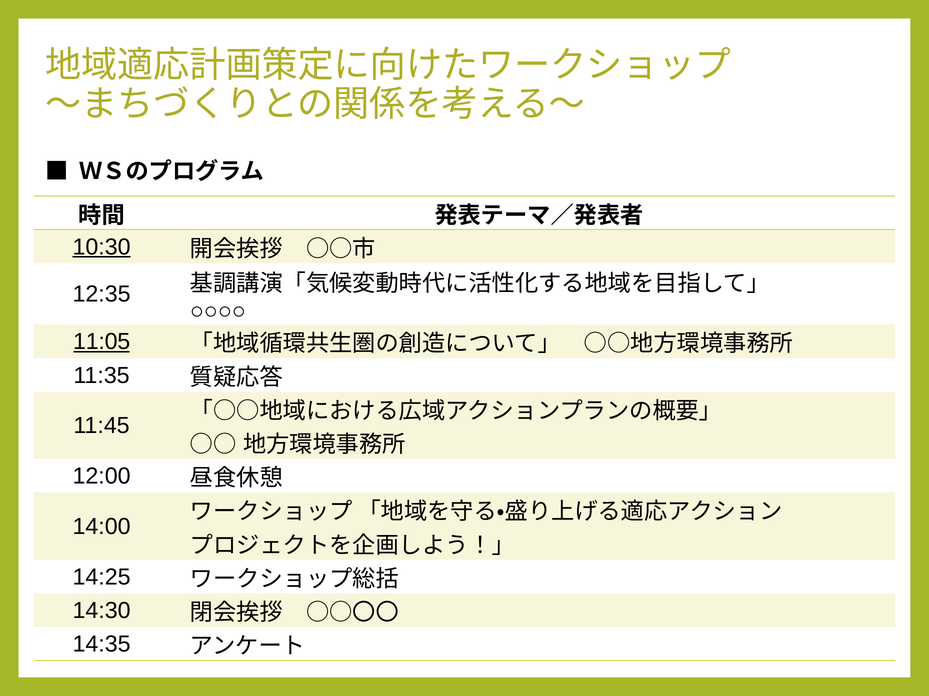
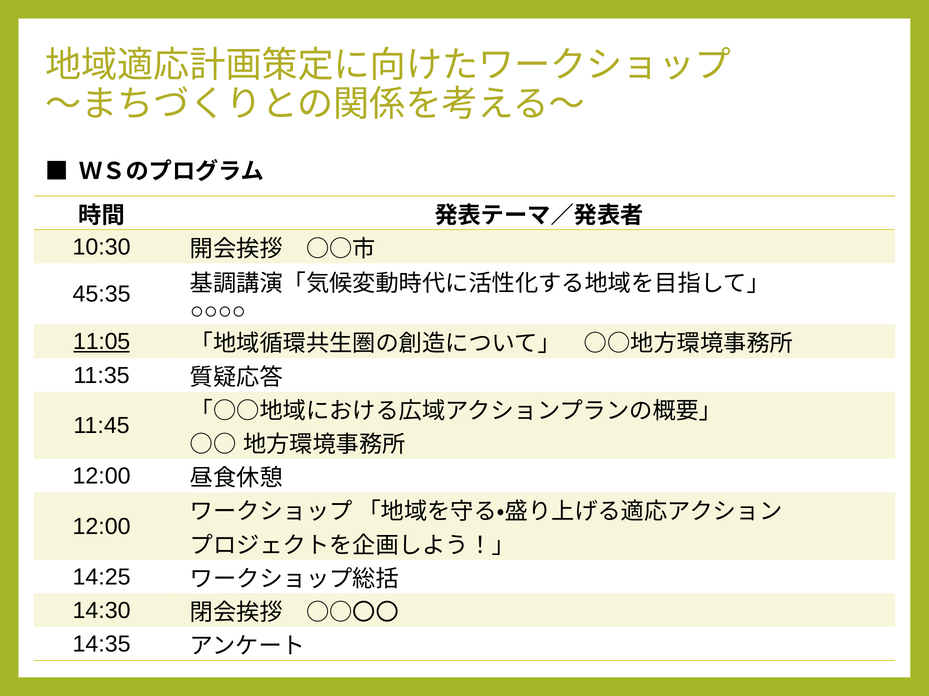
10:30 underline: present -> none
12:35: 12:35 -> 45:35
14:00 at (102, 527): 14:00 -> 12:00
